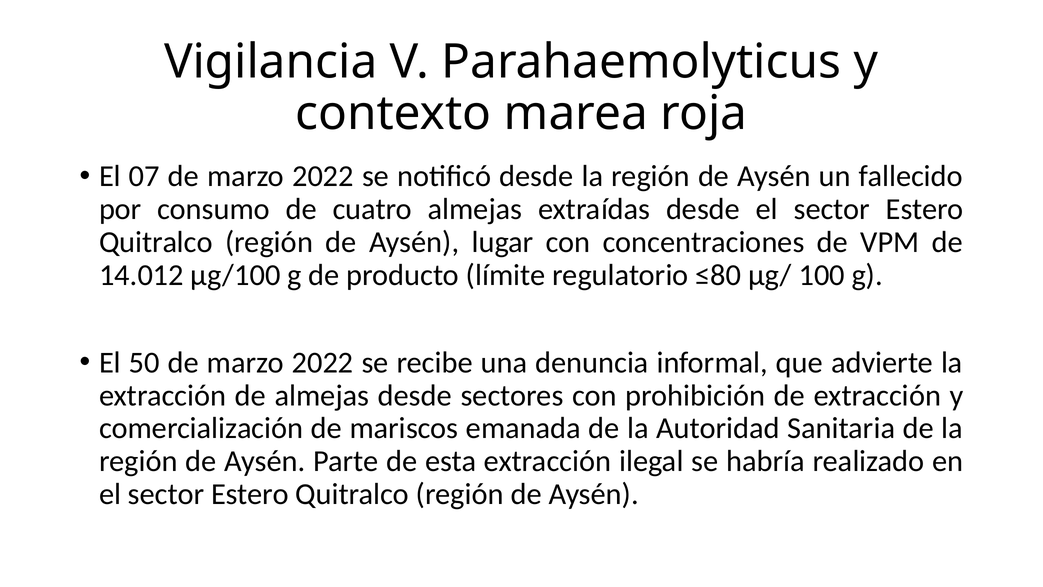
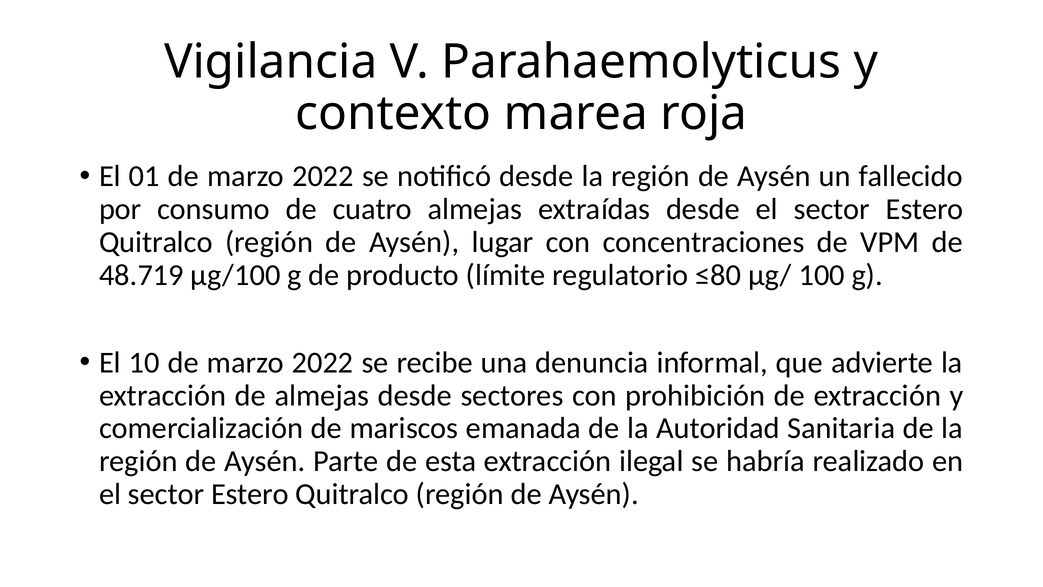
07: 07 -> 01
14.012: 14.012 -> 48.719
50: 50 -> 10
